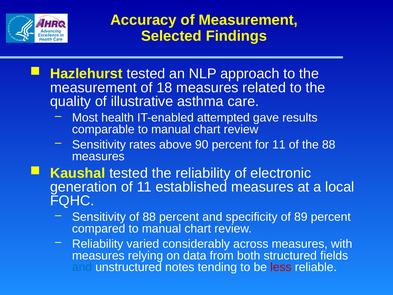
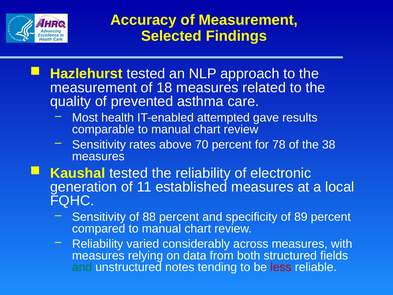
illustrative: illustrative -> prevented
90: 90 -> 70
for 11: 11 -> 78
the 88: 88 -> 38
and at (82, 267) colour: blue -> green
